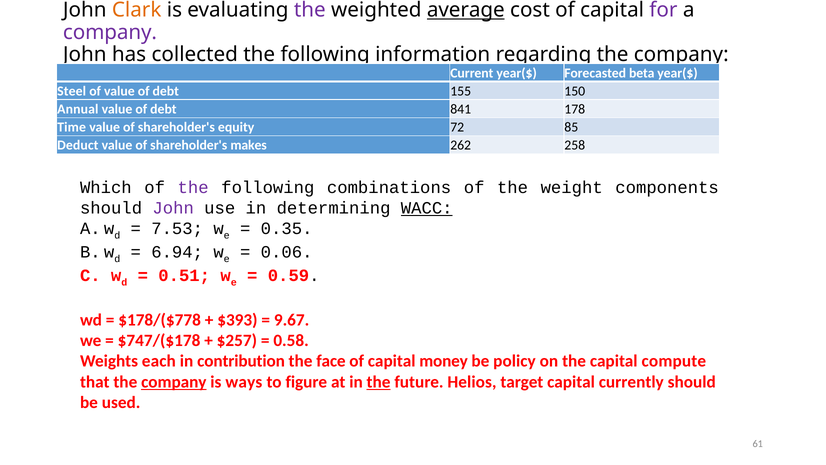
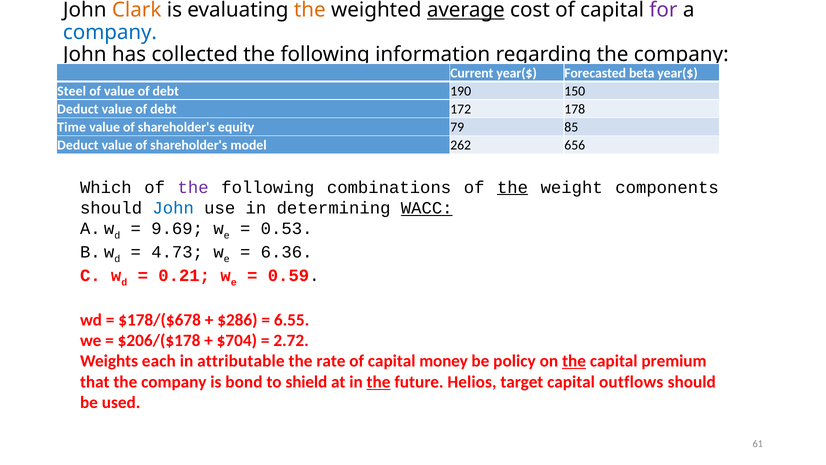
the at (310, 10) colour: purple -> orange
company at (110, 32) colour: purple -> blue
155: 155 -> 190
Annual at (78, 109): Annual -> Deduct
841: 841 -> 172
72: 72 -> 79
makes: makes -> model
258: 258 -> 656
the at (513, 187) underline: none -> present
John at (173, 208) colour: purple -> blue
7.53: 7.53 -> 9.69
0.35: 0.35 -> 0.53
6.94: 6.94 -> 4.73
0.06: 0.06 -> 6.36
0.51: 0.51 -> 0.21
$178/($778: $178/($778 -> $178/($678
$393: $393 -> $286
9.67: 9.67 -> 6.55
$747/($178: $747/($178 -> $206/($178
$257: $257 -> $704
0.58: 0.58 -> 2.72
contribution: contribution -> attributable
face: face -> rate
the at (574, 361) underline: none -> present
compute: compute -> premium
company at (174, 382) underline: present -> none
ways: ways -> bond
figure: figure -> shield
currently: currently -> outflows
